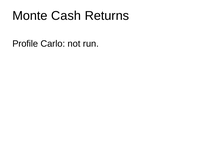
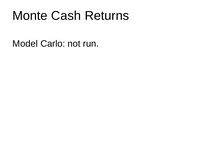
Profile: Profile -> Model
